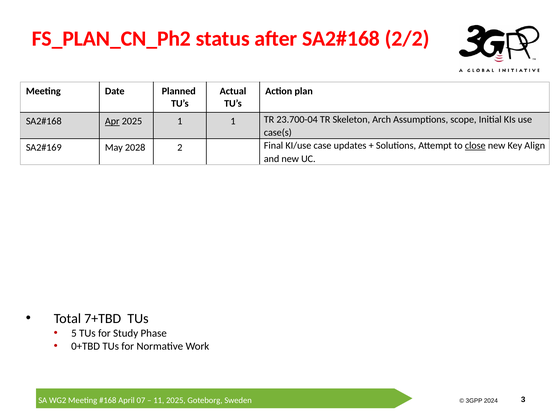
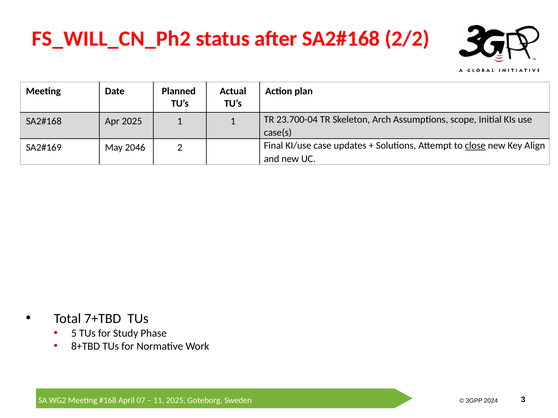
FS_PLAN_CN_Ph2: FS_PLAN_CN_Ph2 -> FS_WILL_CN_Ph2
Apr underline: present -> none
2028: 2028 -> 2046
0+TBD: 0+TBD -> 8+TBD
